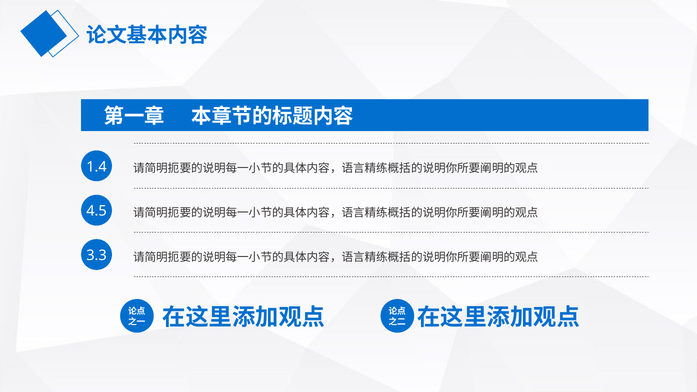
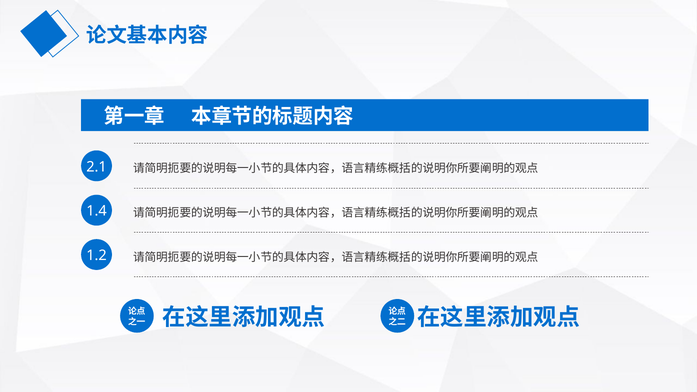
1.4: 1.4 -> 2.1
4.5: 4.5 -> 1.4
3.3: 3.3 -> 1.2
